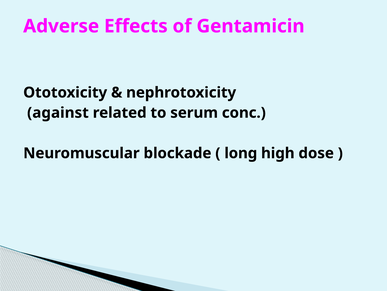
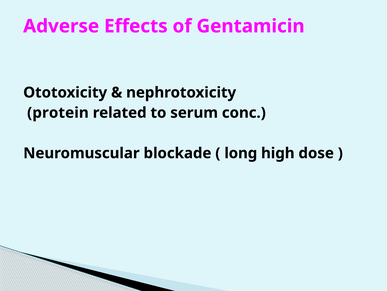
against: against -> protein
